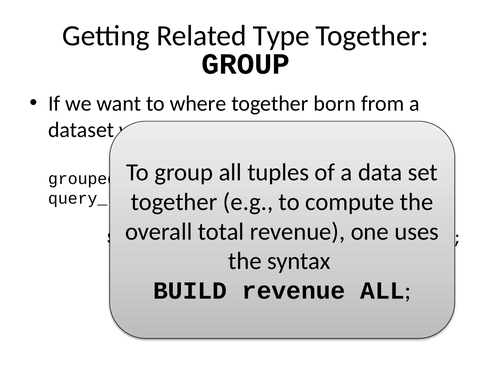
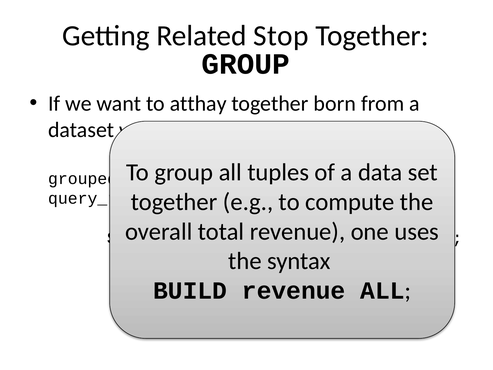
Type: Type -> Stop
where: where -> atthay
